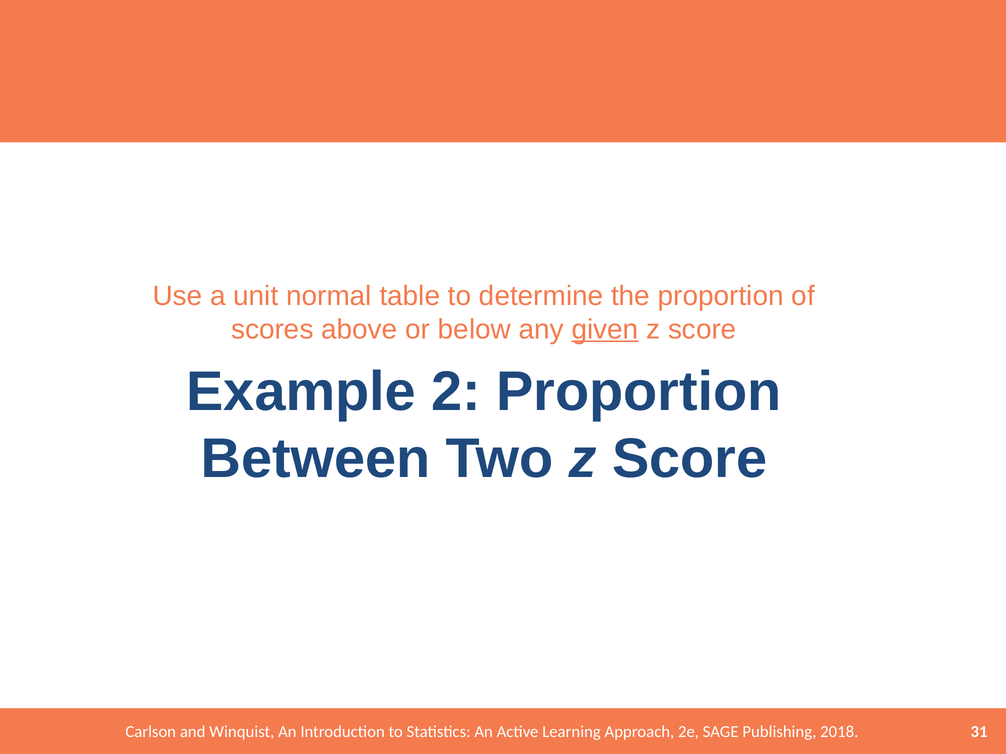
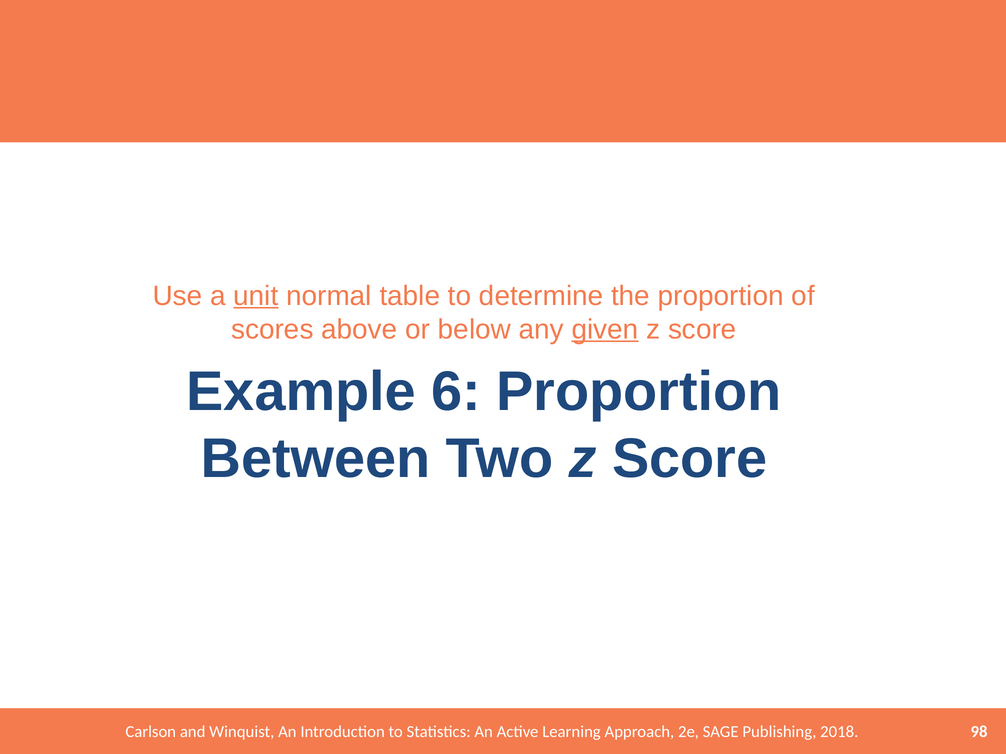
unit underline: none -> present
2: 2 -> 6
31: 31 -> 98
